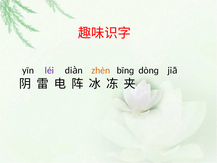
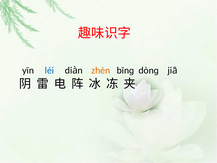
léi colour: purple -> blue
